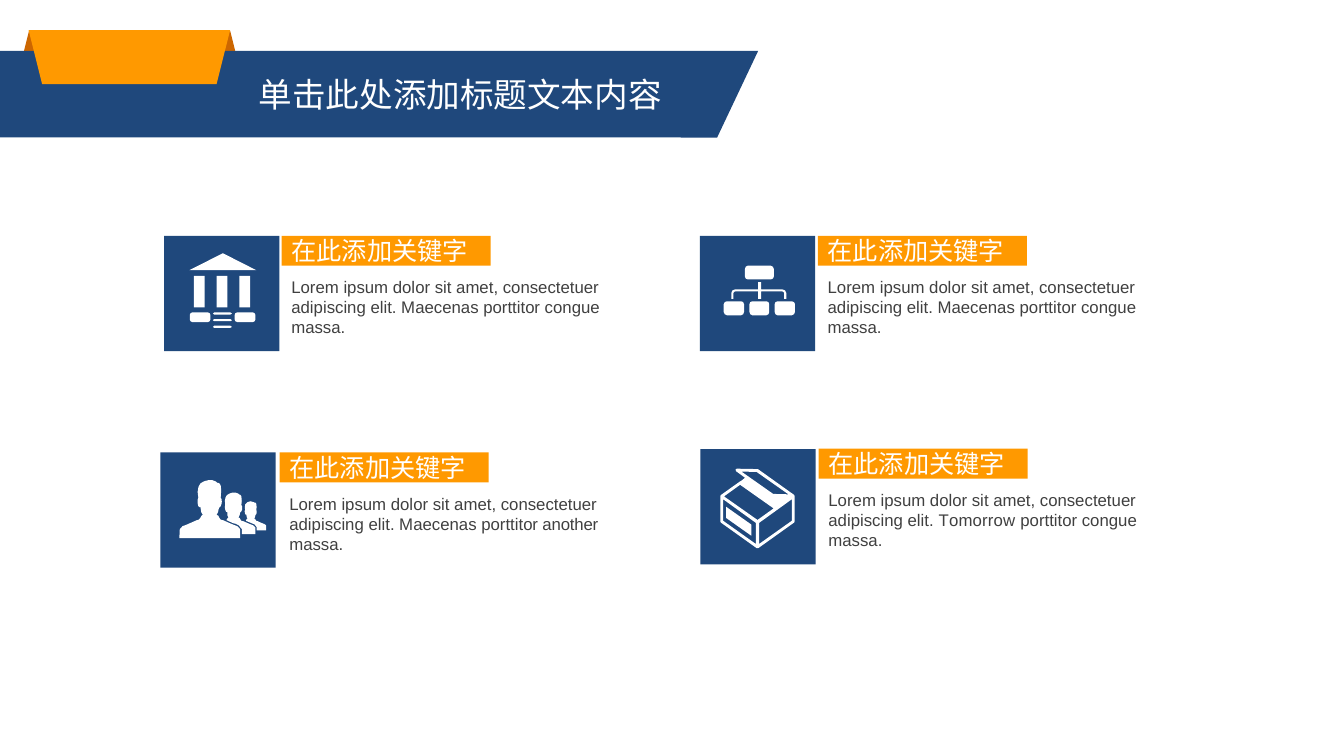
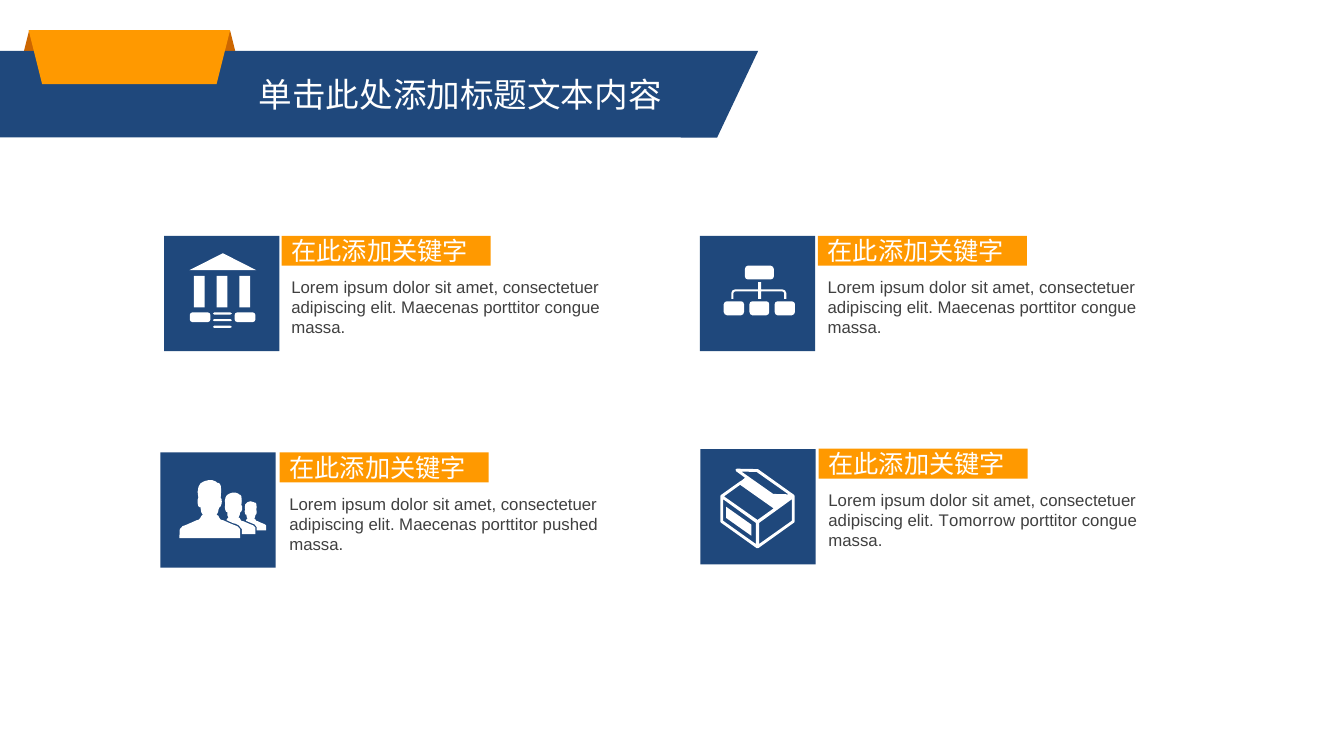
another: another -> pushed
